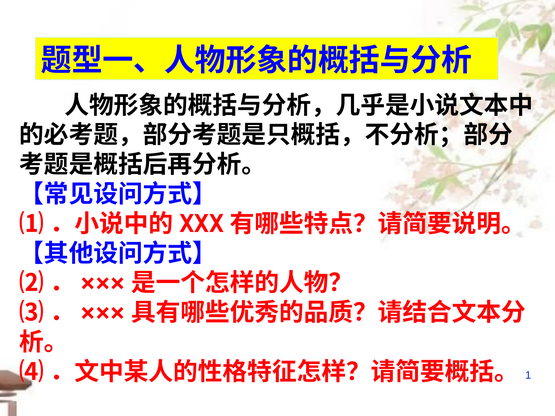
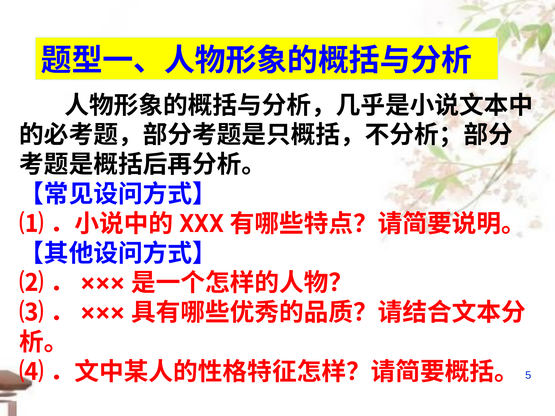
1: 1 -> 5
